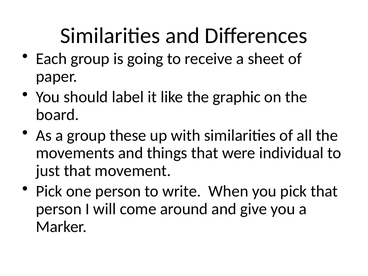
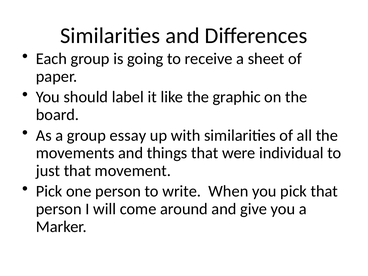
these: these -> essay
